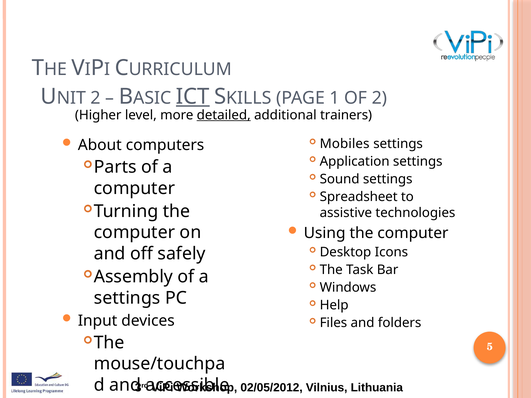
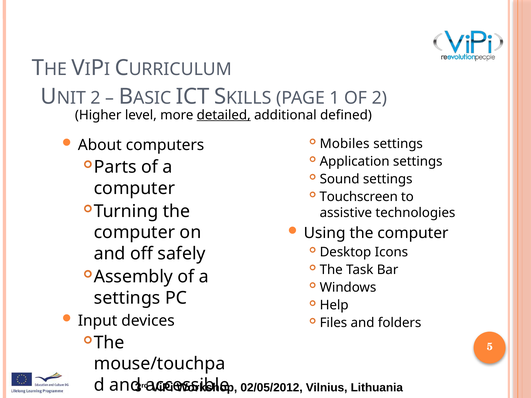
ICT underline: present -> none
trainers: trainers -> defined
Spreadsheet at (359, 197): Spreadsheet -> Touchscreen
